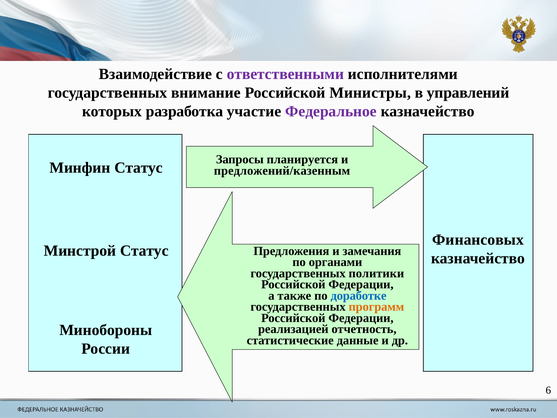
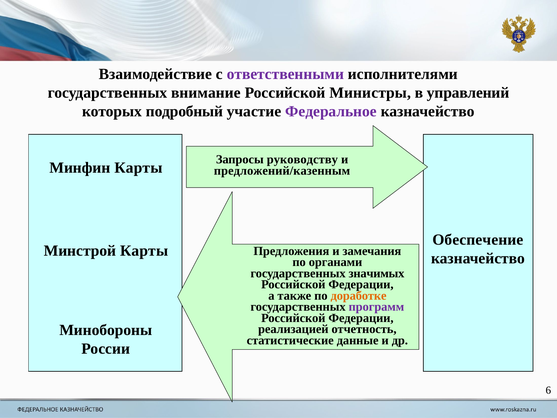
разработка: разработка -> подробный
планируется: планируется -> руководству
Минфин Статус: Статус -> Карты
Финансовых: Финансовых -> Обеспечение
Минстрой Статус: Статус -> Карты
политики: политики -> значимых
доработке colour: blue -> orange
программ colour: orange -> purple
